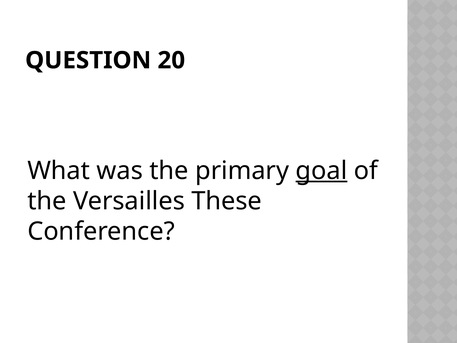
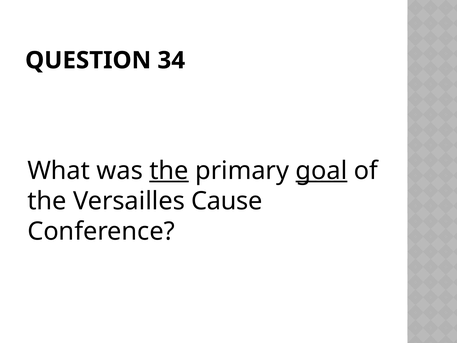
20: 20 -> 34
the at (169, 171) underline: none -> present
These: These -> Cause
